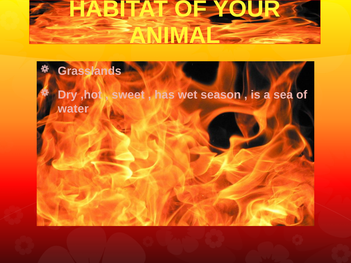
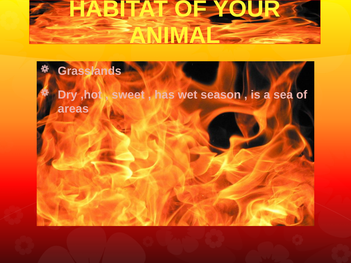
water: water -> areas
